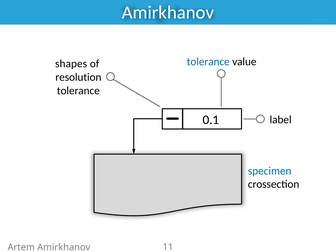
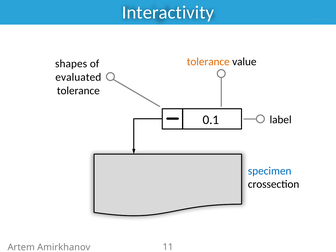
Amirkhanov at (168, 12): Amirkhanov -> Interactivity
tolerance at (208, 62) colour: blue -> orange
resolution: resolution -> evaluated
